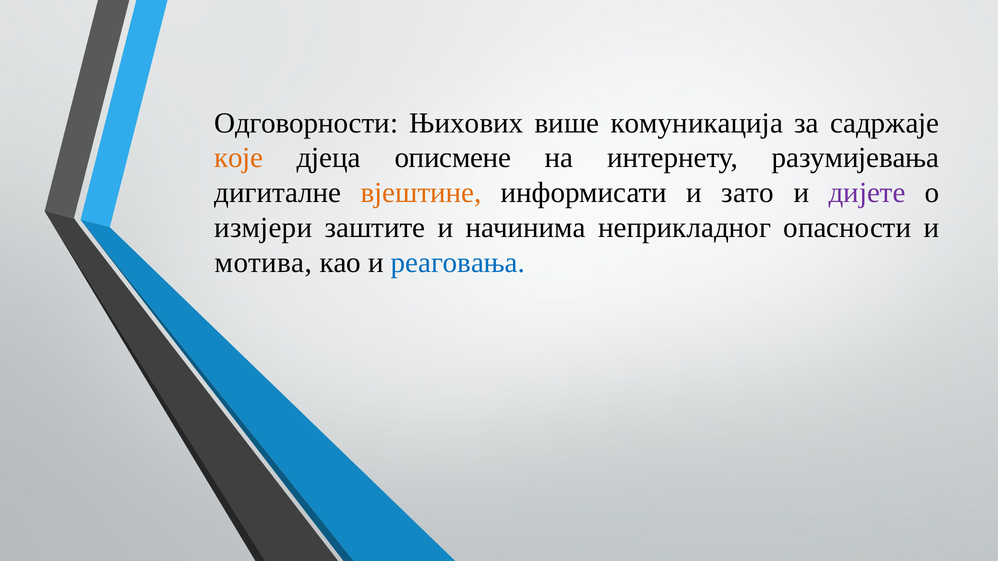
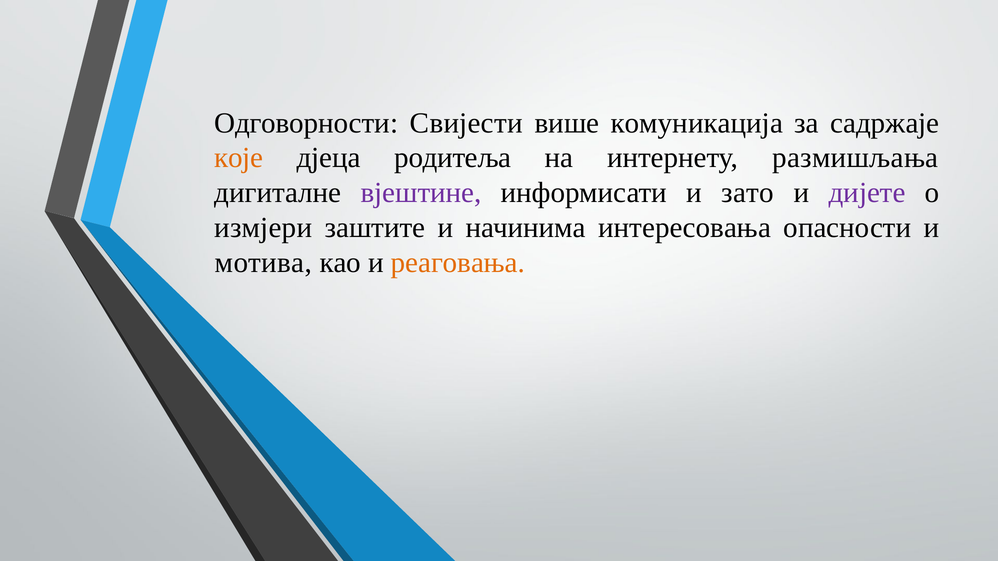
Њихових: Њихових -> Свијести
описмене: описмене -> родитеља
разумијевања: разумијевања -> размишљања
вјештине colour: orange -> purple
неприкладног: неприкладног -> интересовања
реаговања colour: blue -> orange
